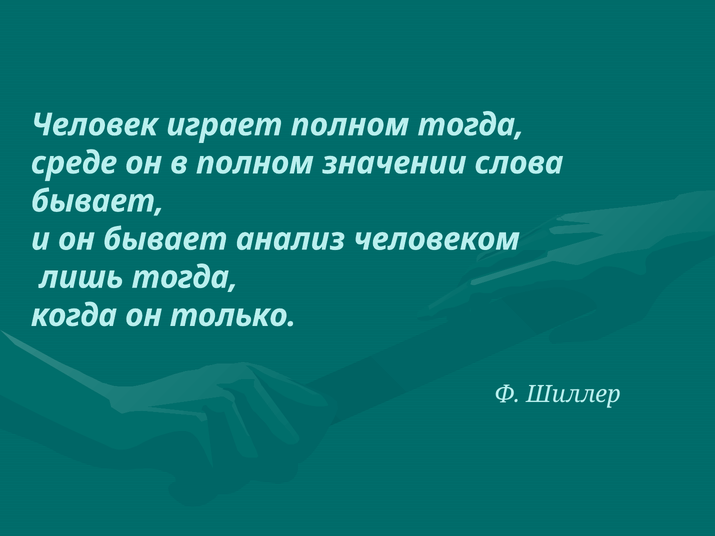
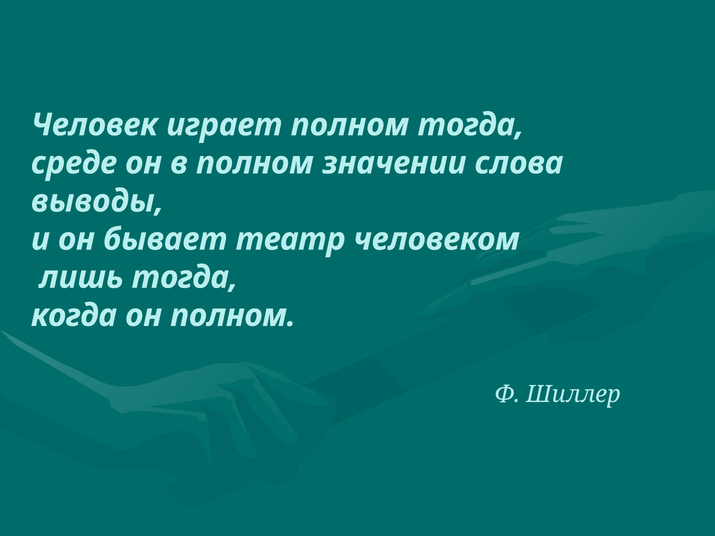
бывает at (98, 201): бывает -> выводы
анализ: анализ -> театр
он только: только -> полном
